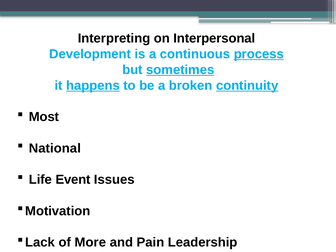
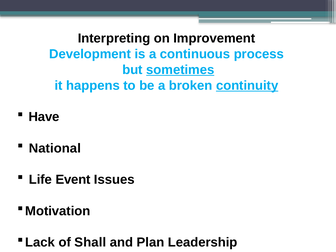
Interpersonal: Interpersonal -> Improvement
process underline: present -> none
happens underline: present -> none
Most: Most -> Have
More: More -> Shall
Pain: Pain -> Plan
